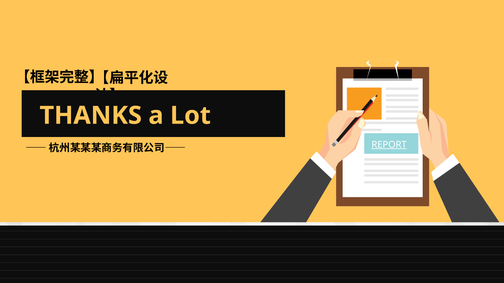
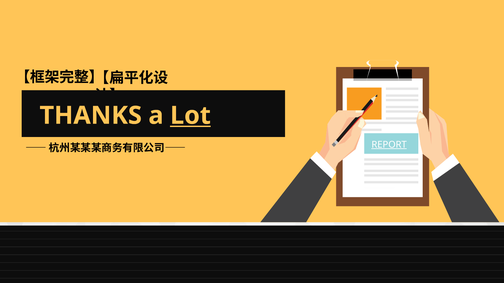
Lot underline: none -> present
